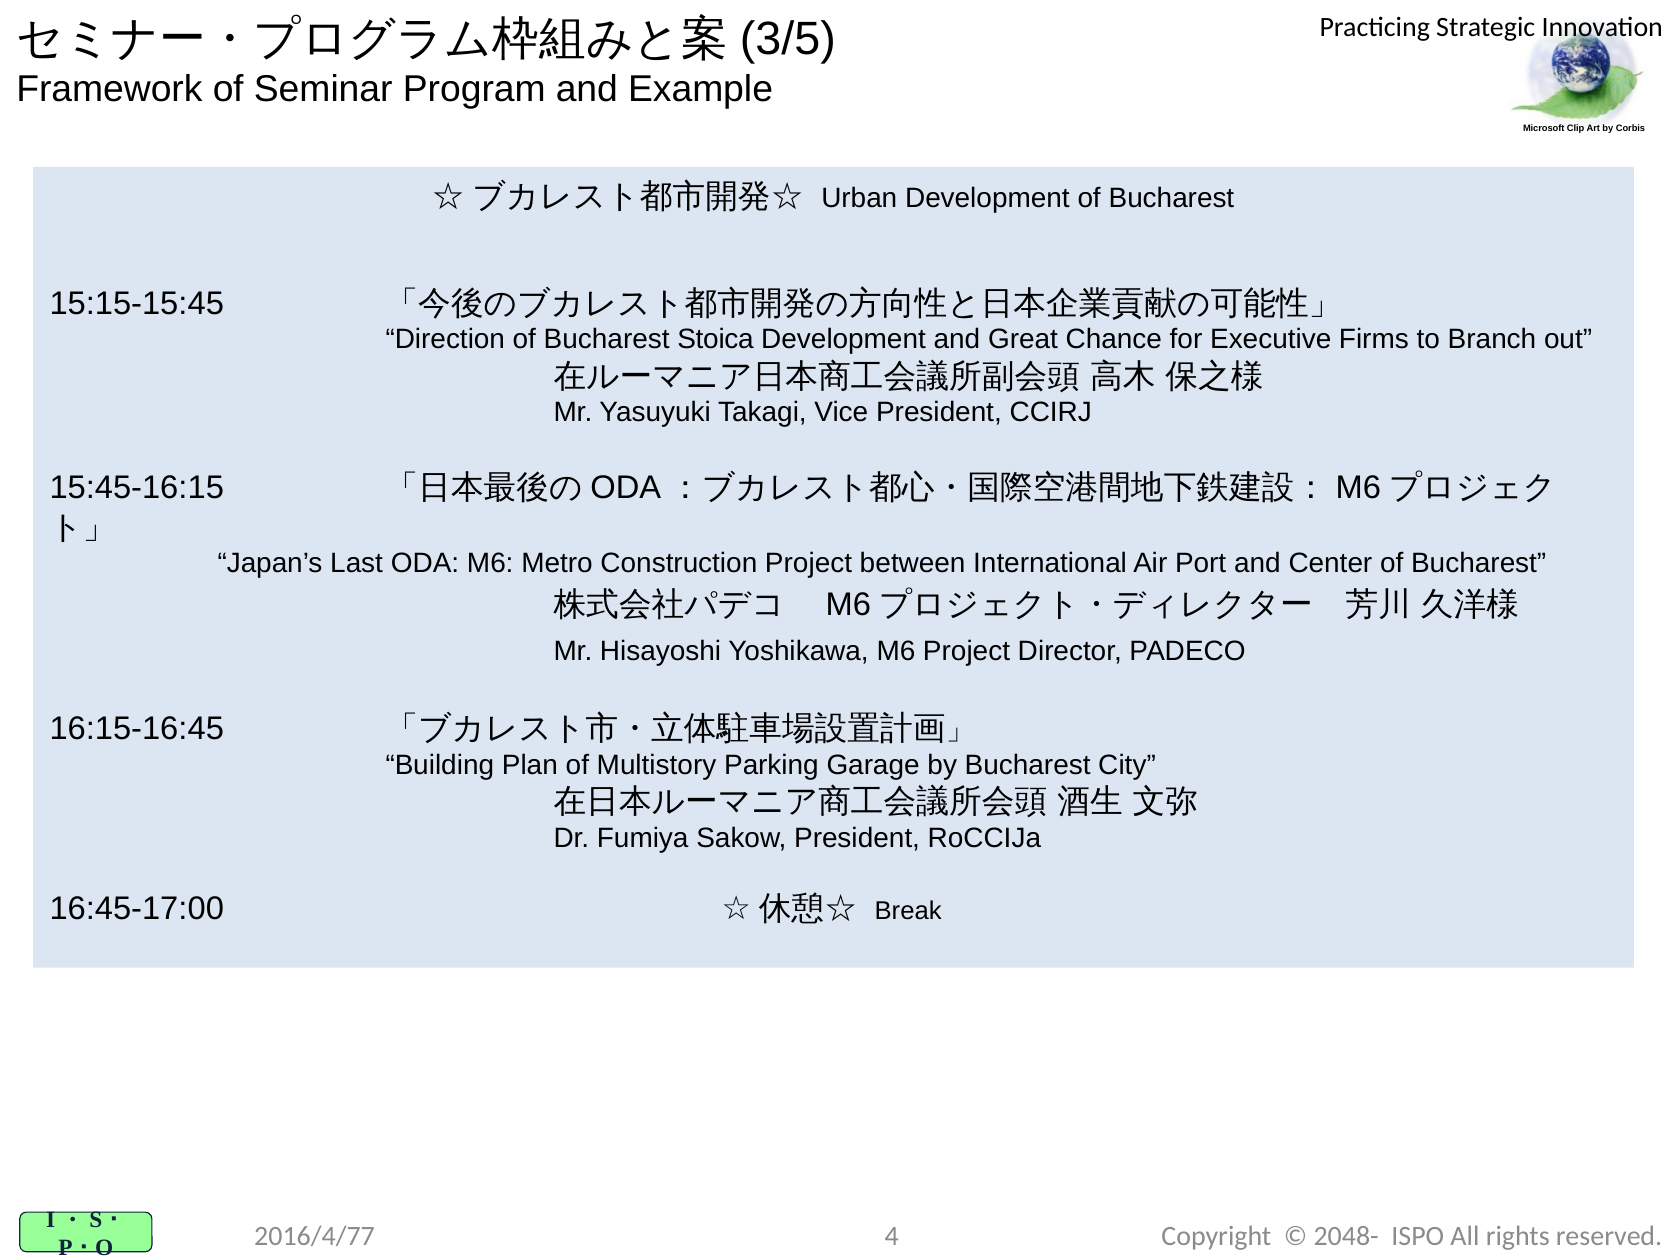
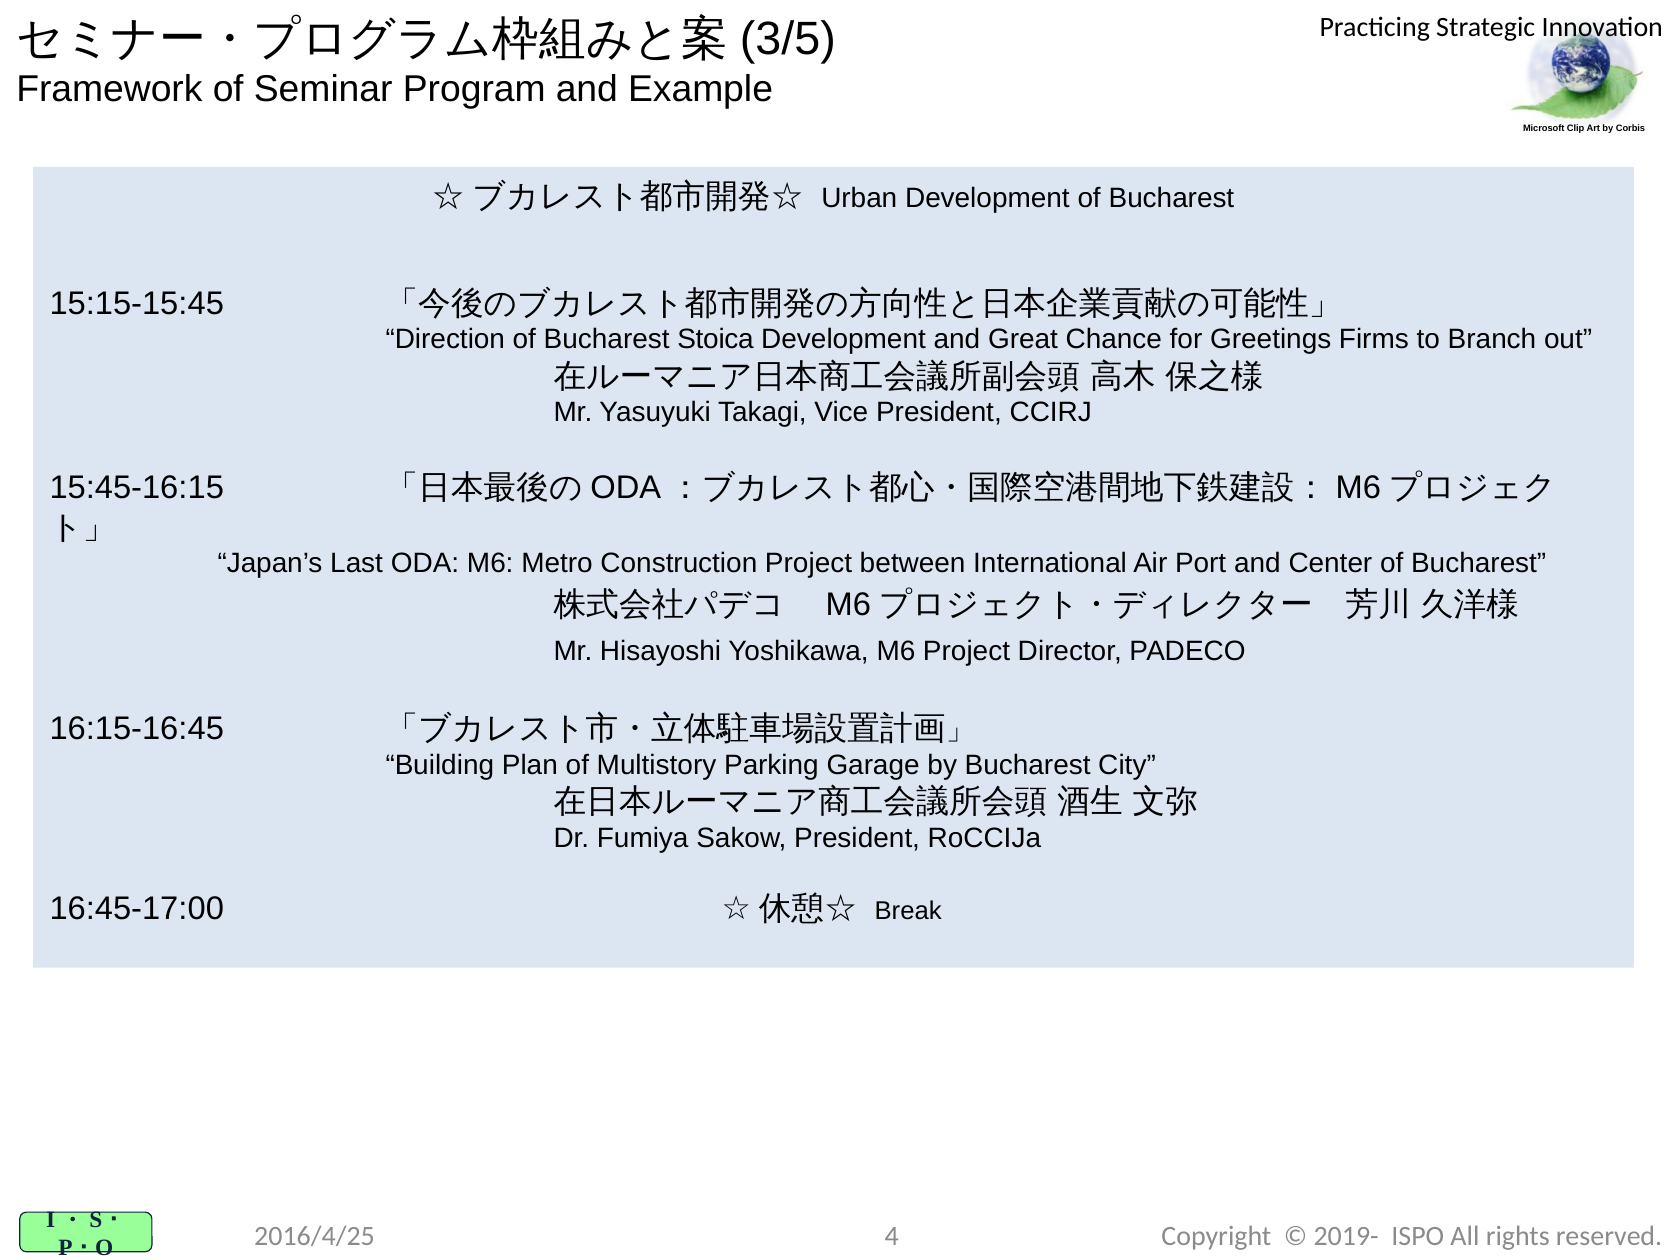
Executive: Executive -> Greetings
2016/4/77: 2016/4/77 -> 2016/4/25
2048-: 2048- -> 2019-
